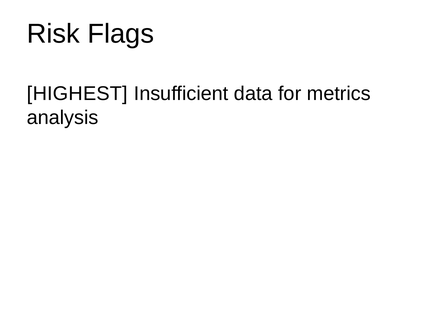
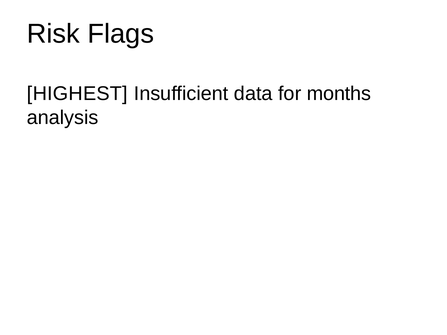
metrics: metrics -> months
